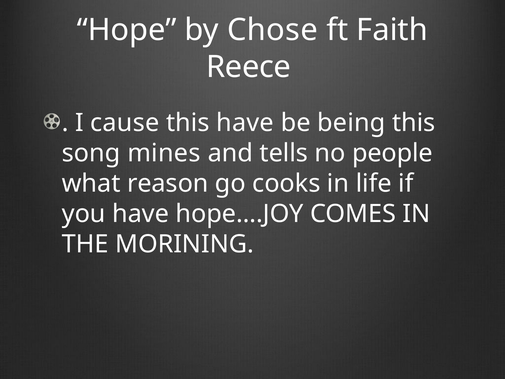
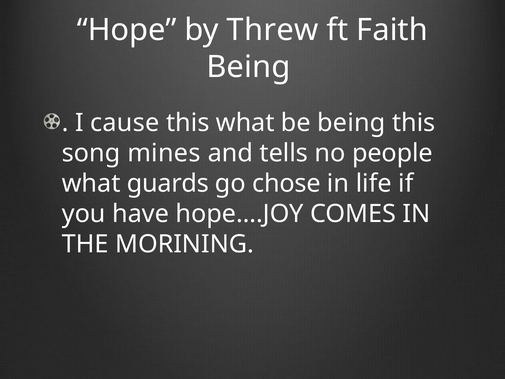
Chose: Chose -> Threw
Reece at (249, 67): Reece -> Being
this have: have -> what
reason: reason -> guards
cooks: cooks -> chose
